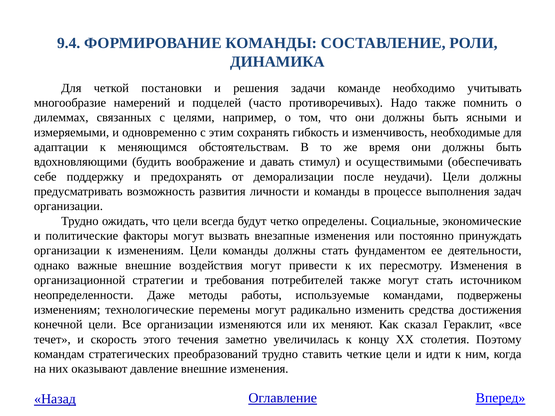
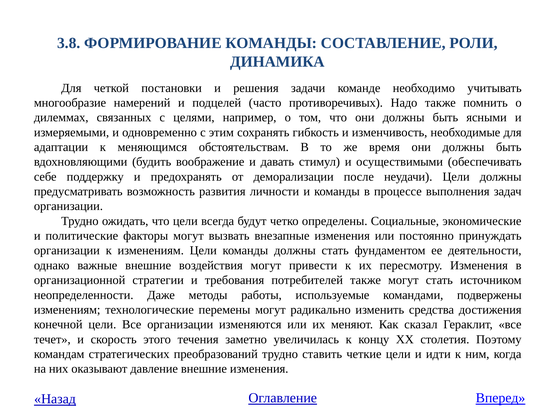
9.4: 9.4 -> 3.8
